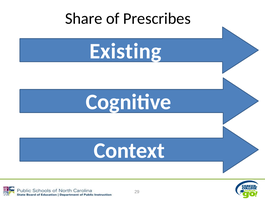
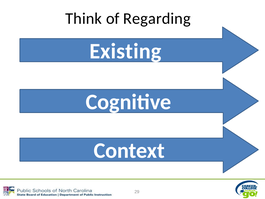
Share: Share -> Think
Prescribes: Prescribes -> Regarding
